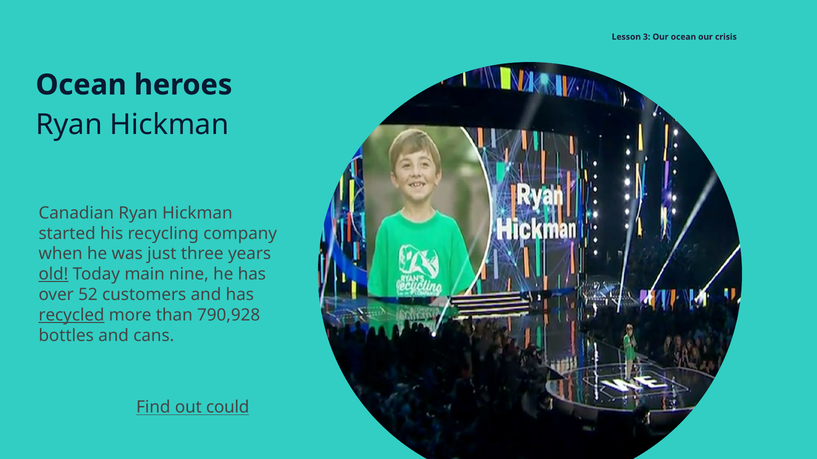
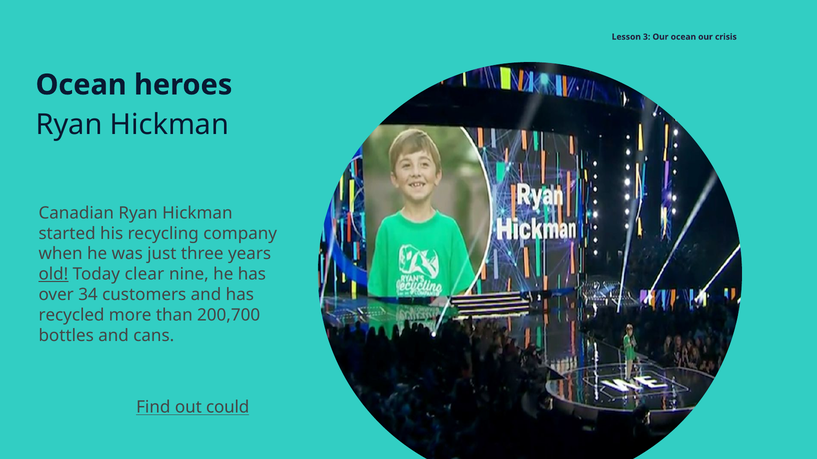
main: main -> clear
52: 52 -> 34
recycled underline: present -> none
790,928: 790,928 -> 200,700
